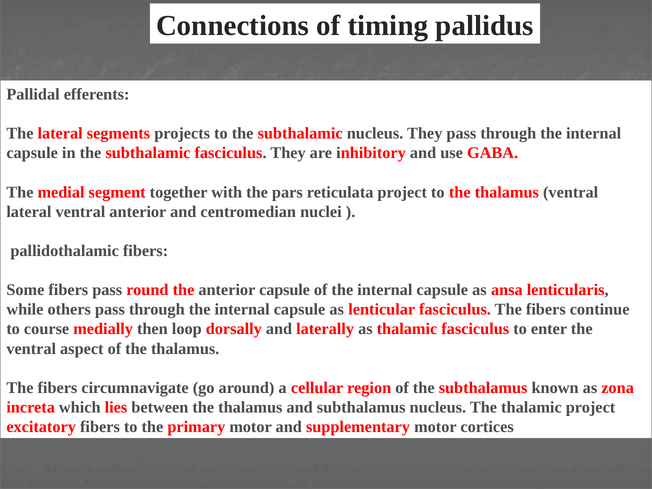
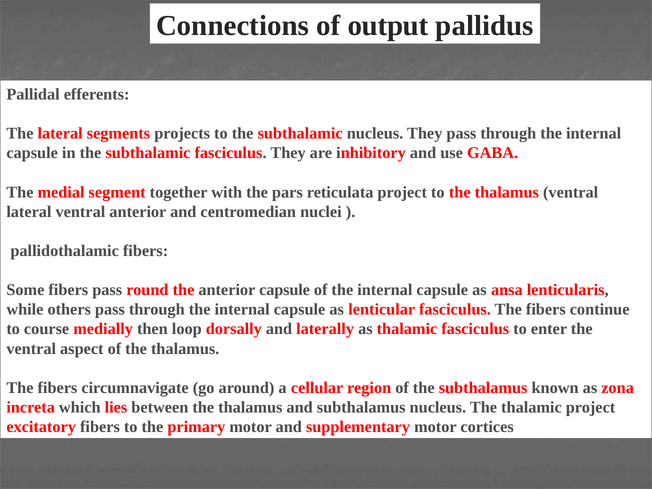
timing: timing -> output
